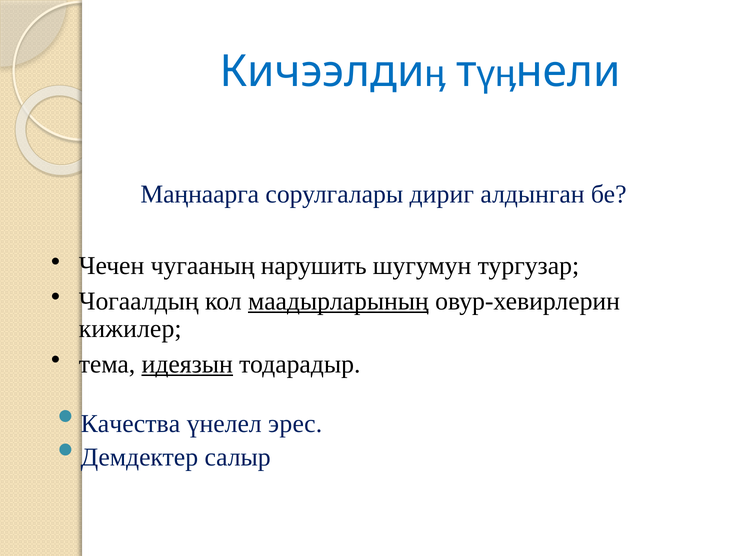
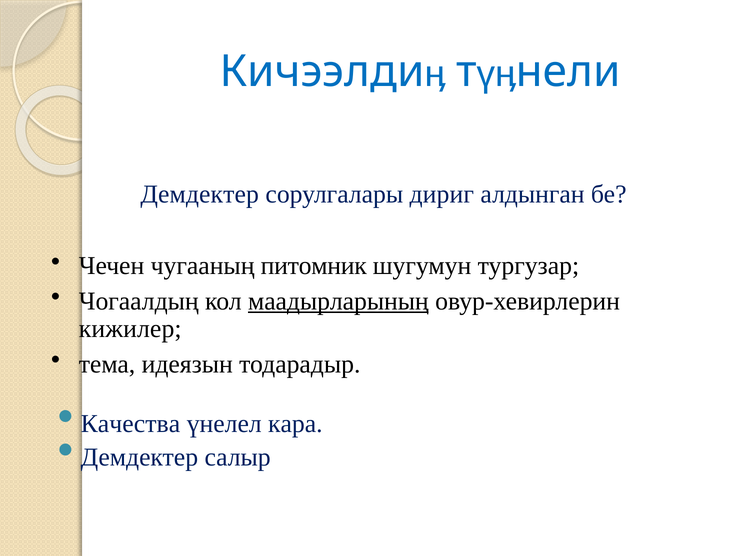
Маңнаарга at (200, 194): Маңнаарга -> Демдектер
нарушить: нарушить -> питомник
идеязын underline: present -> none
эрес: эрес -> кара
